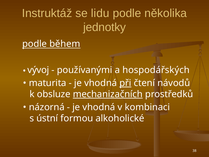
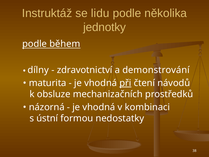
vývoj: vývoj -> dílny
používanými: používanými -> zdravotnictví
hospodářských: hospodářských -> demonstrování
mechanizačních underline: present -> none
alkoholické: alkoholické -> nedostatky
